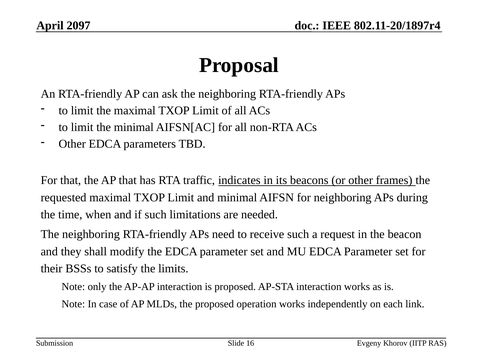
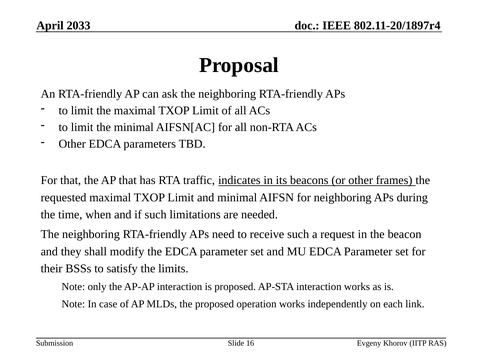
2097: 2097 -> 2033
